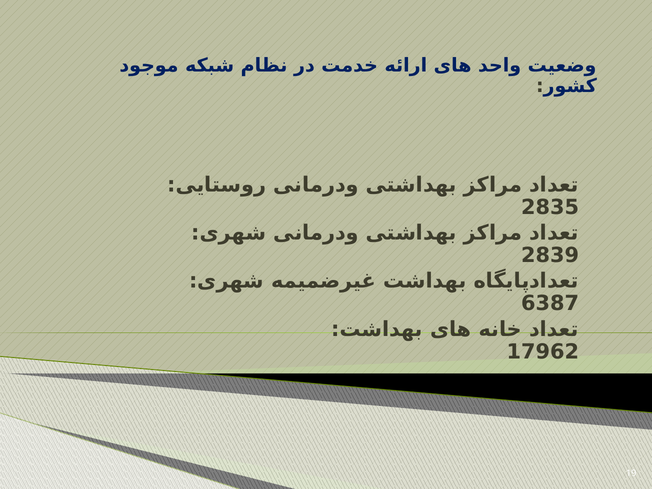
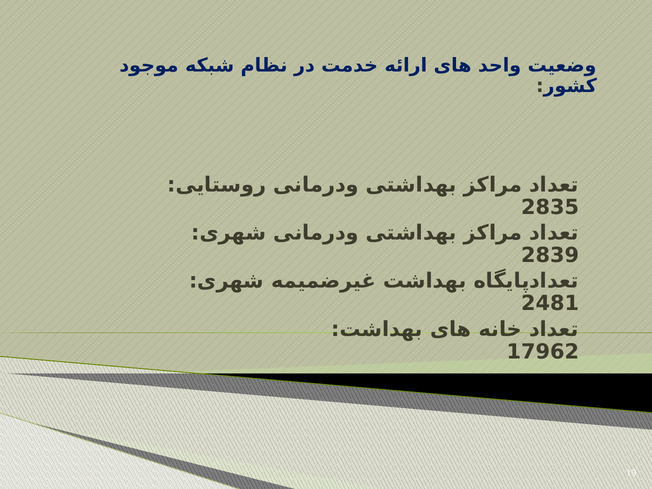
6387: 6387 -> 2481
